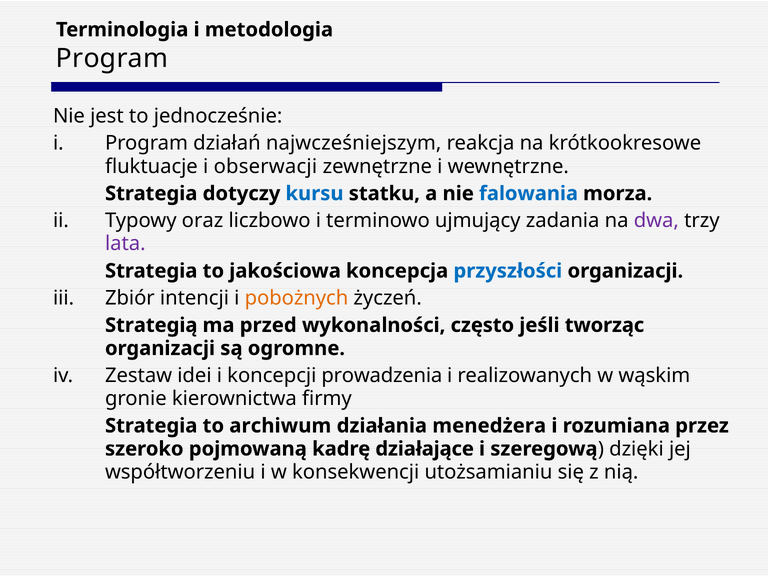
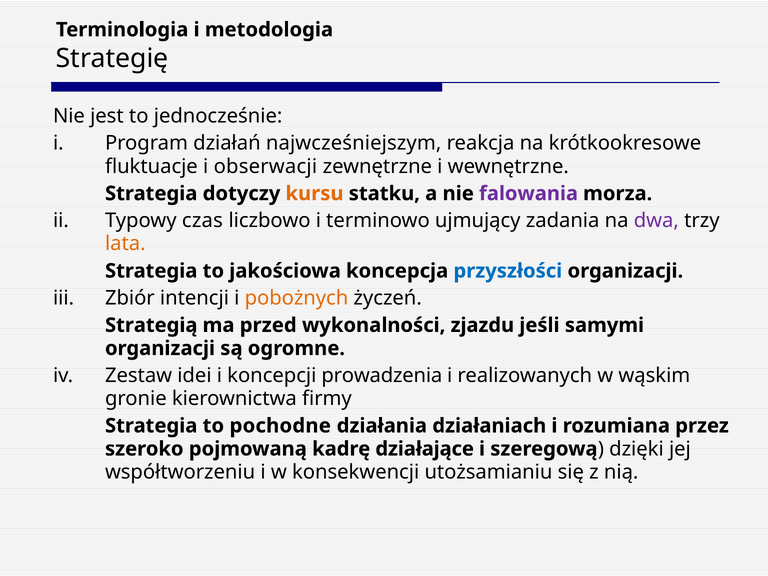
Program at (112, 58): Program -> Strategię
kursu colour: blue -> orange
falowania colour: blue -> purple
oraz: oraz -> czas
lata colour: purple -> orange
często: często -> zjazdu
tworząc: tworząc -> samymi
archiwum: archiwum -> pochodne
menedżera: menedżera -> działaniach
